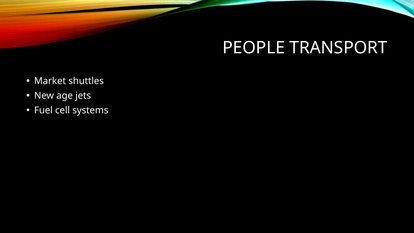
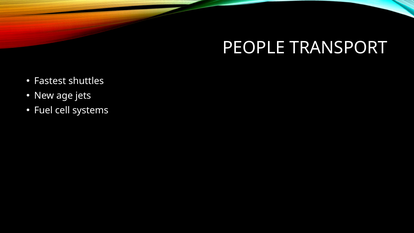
Market: Market -> Fastest
